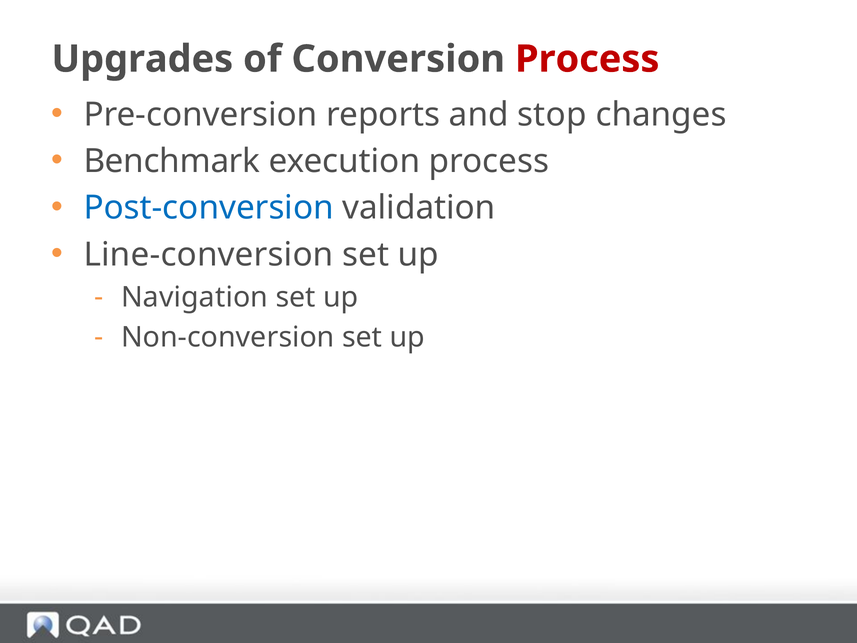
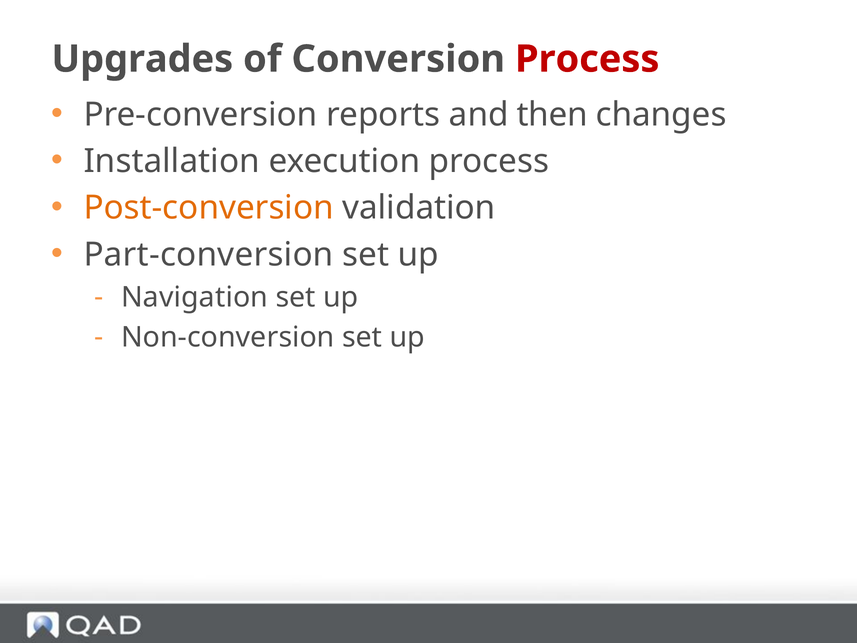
stop: stop -> then
Benchmark: Benchmark -> Installation
Post-conversion colour: blue -> orange
Line-conversion: Line-conversion -> Part-conversion
